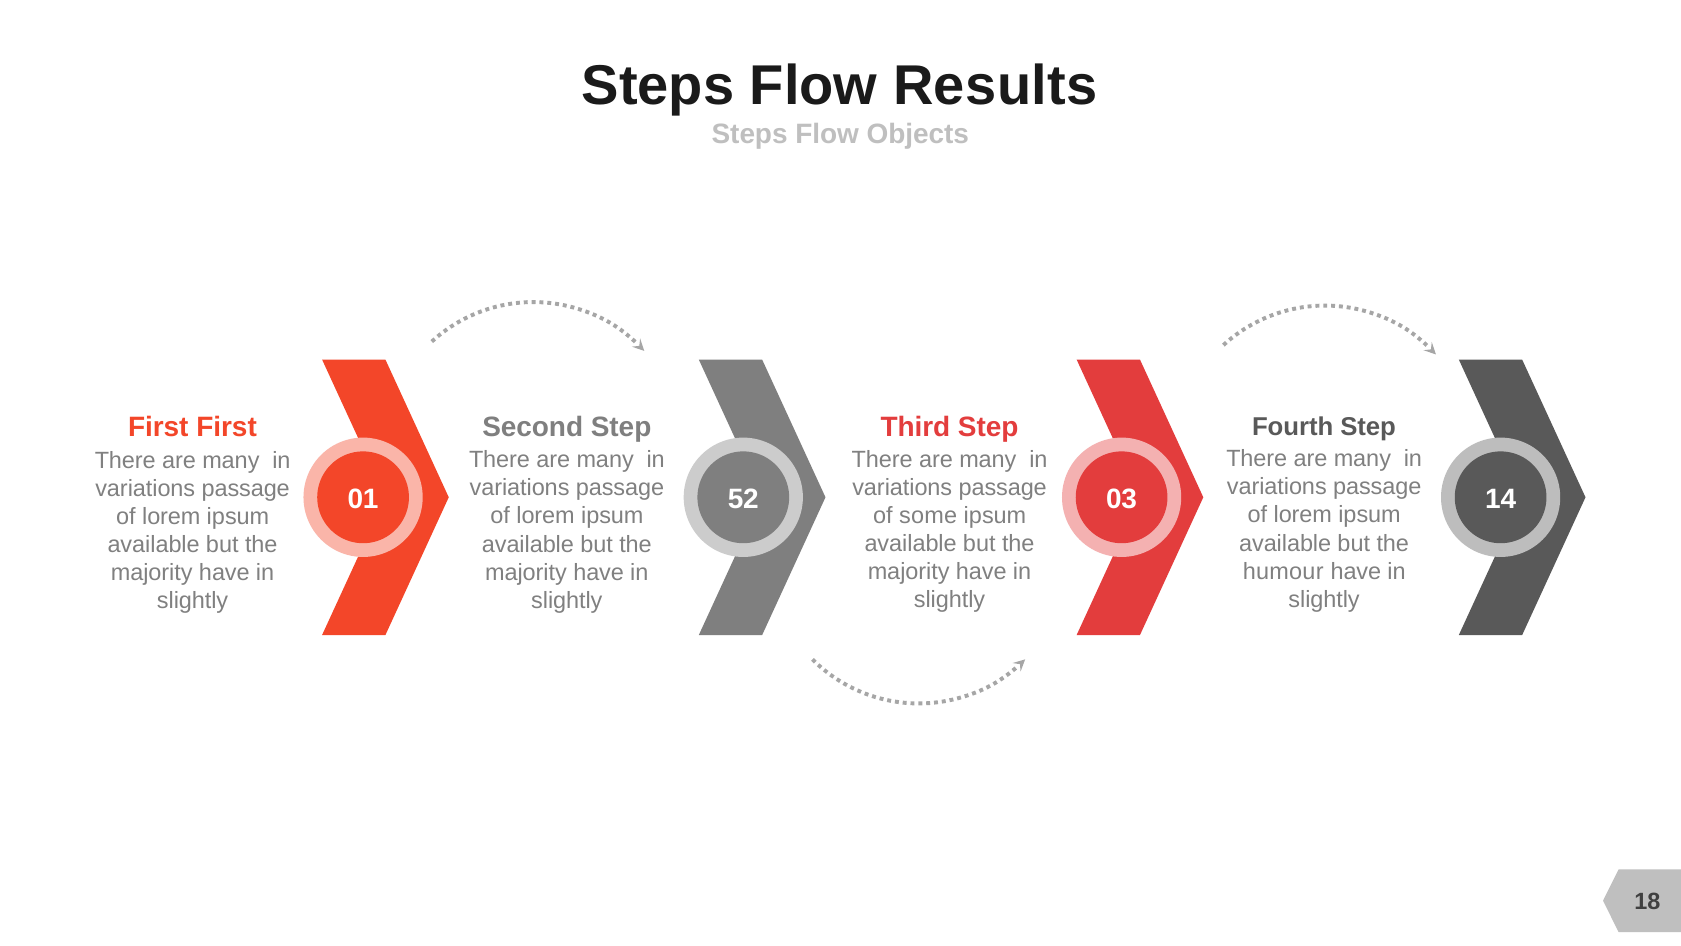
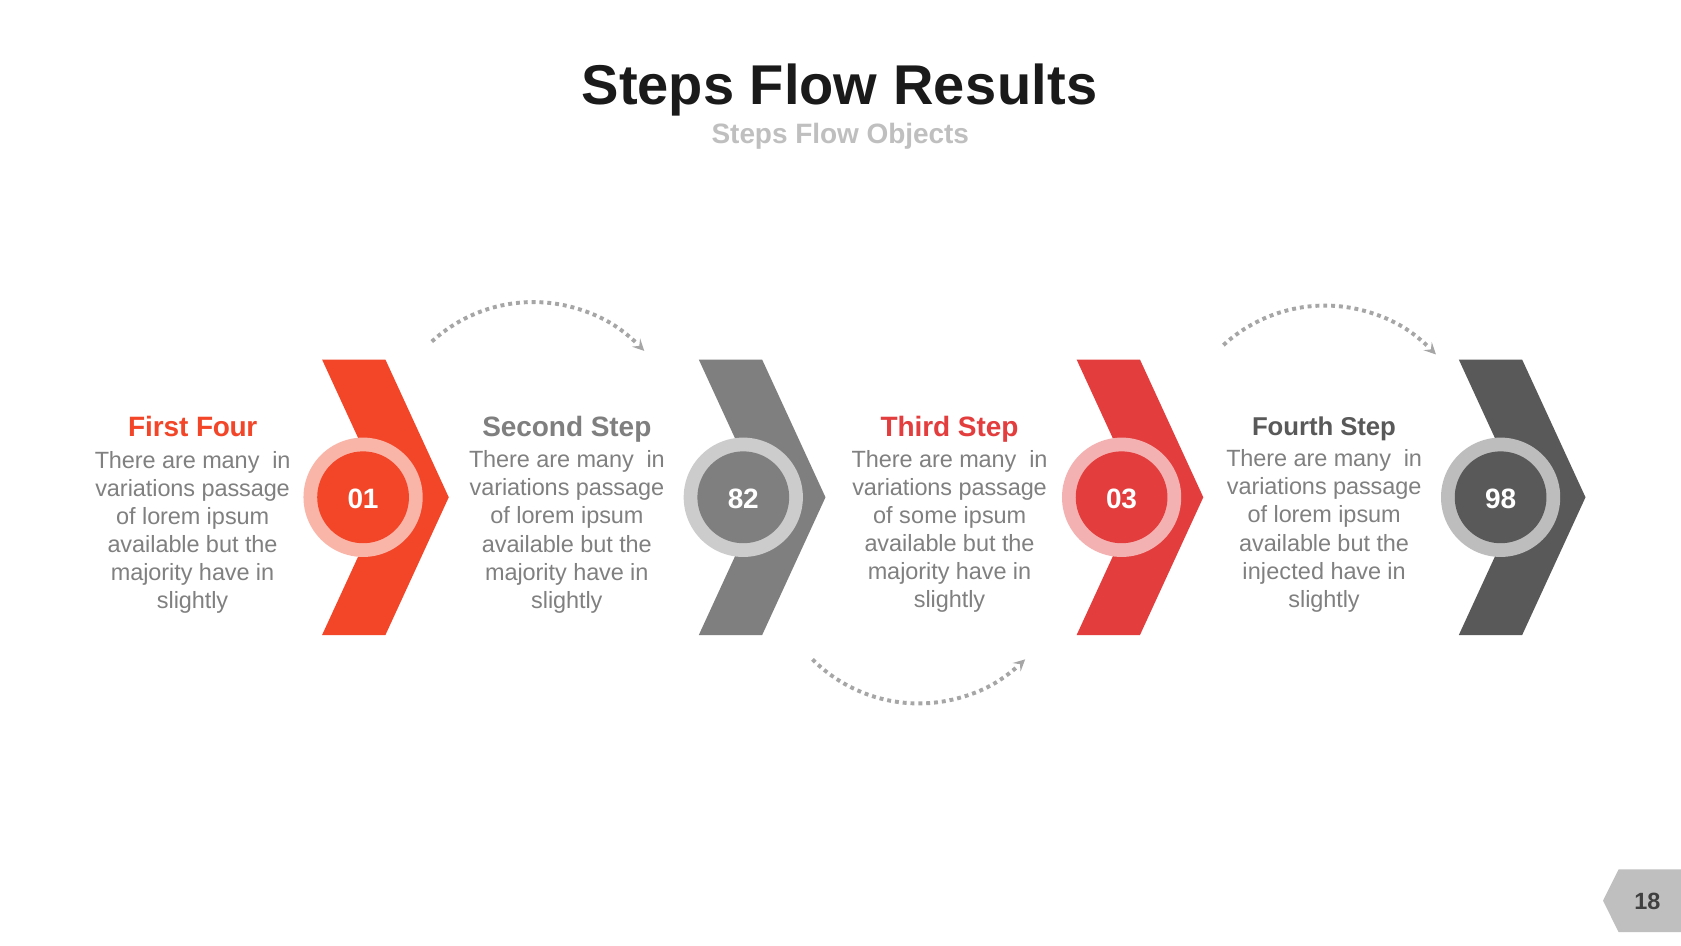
First First: First -> Four
52: 52 -> 82
14: 14 -> 98
humour: humour -> injected
